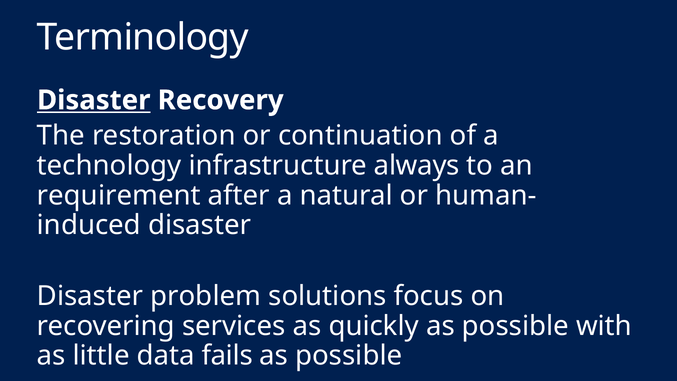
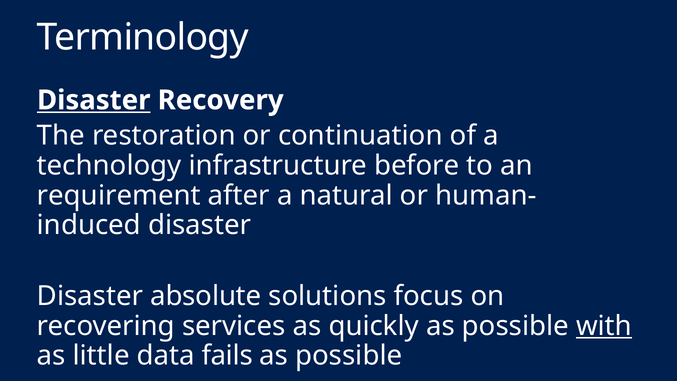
always: always -> before
problem: problem -> absolute
with underline: none -> present
